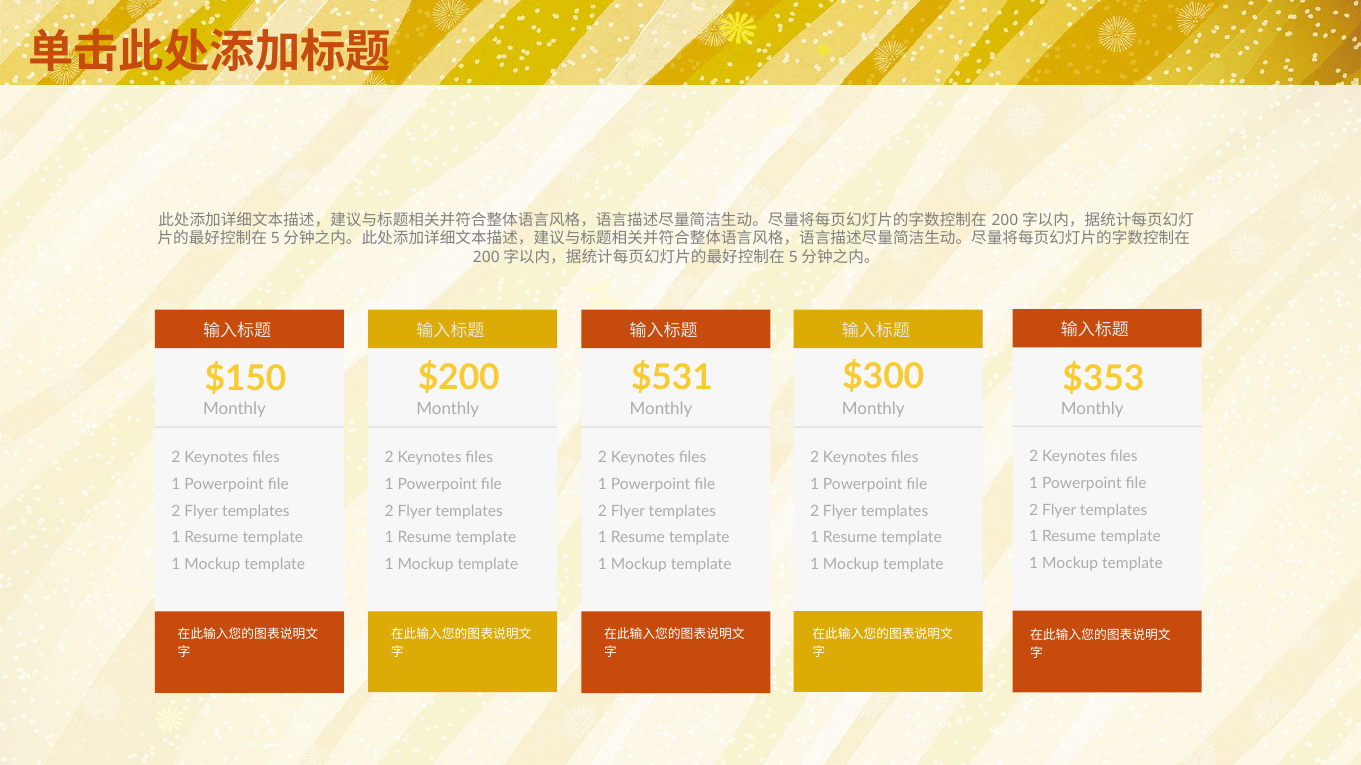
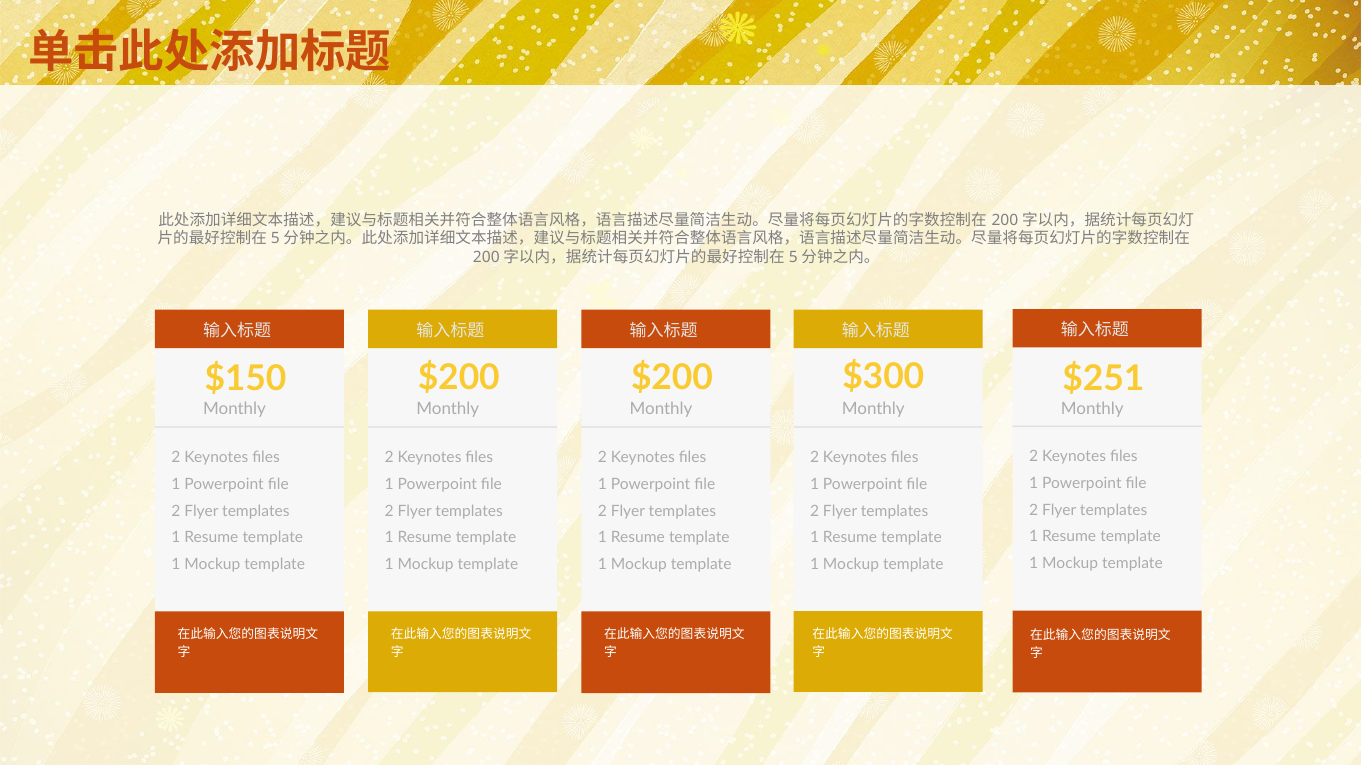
$531 at (672, 378): $531 -> $200
$353: $353 -> $251
